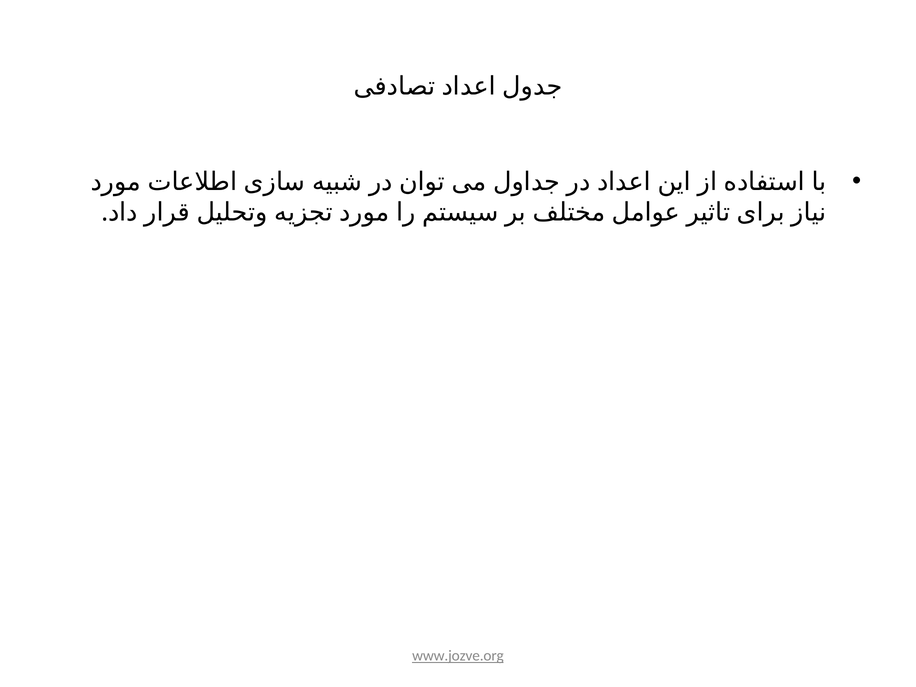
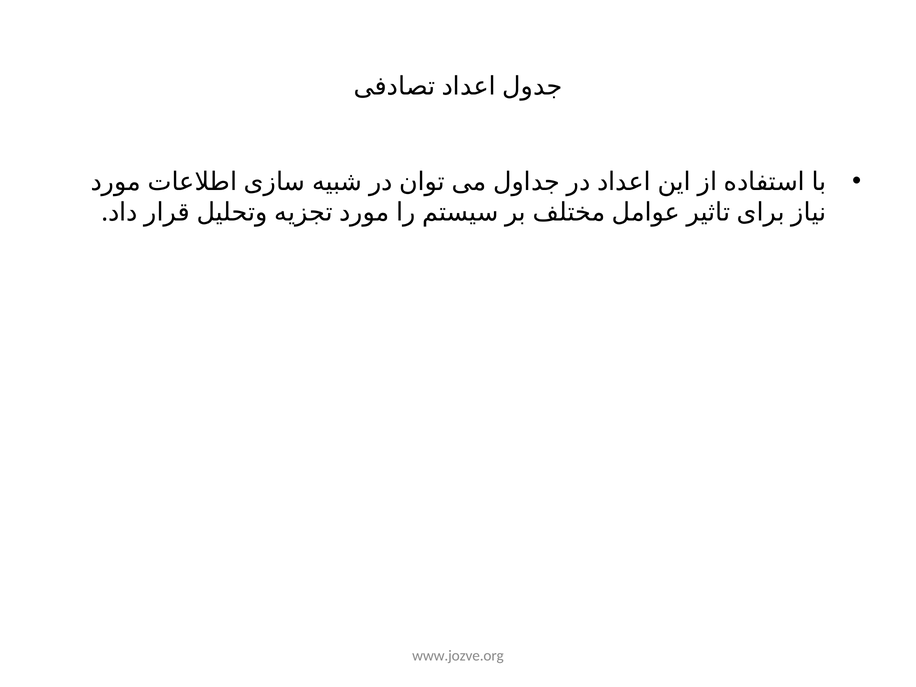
www.jozve.org underline: present -> none
